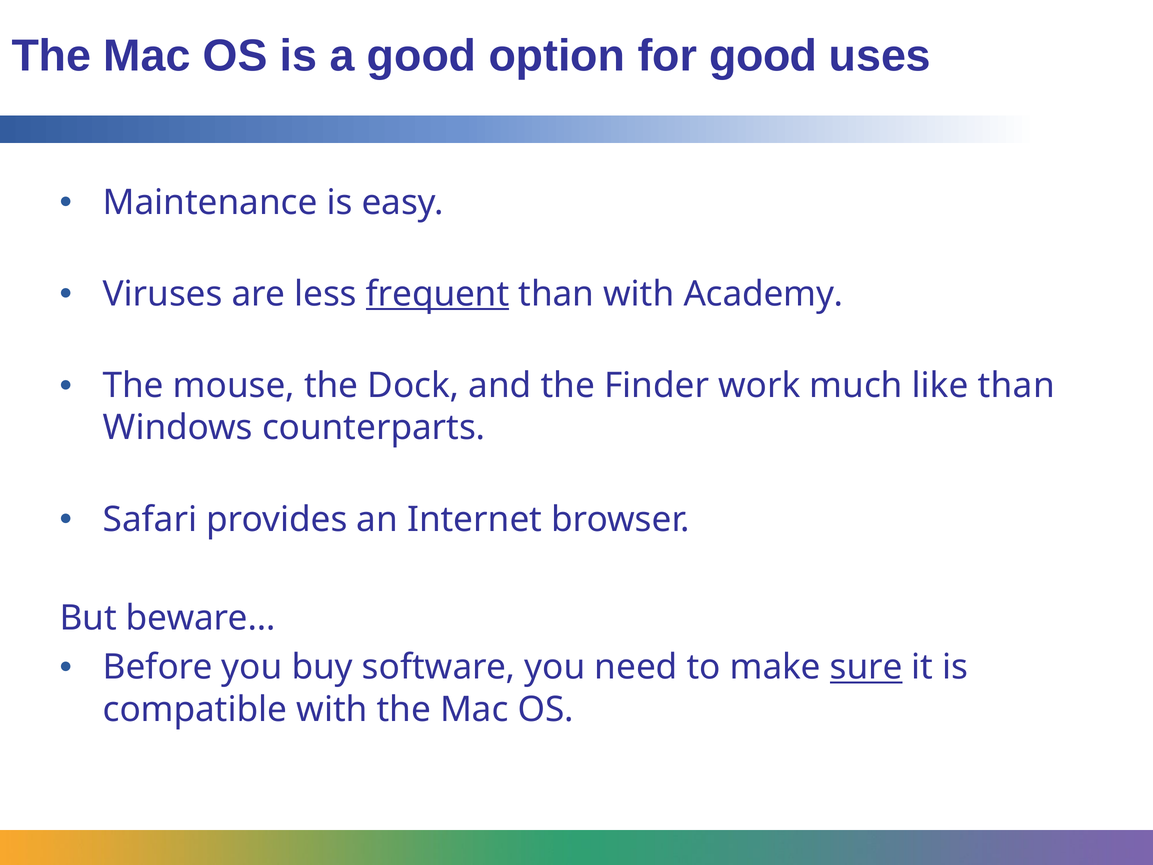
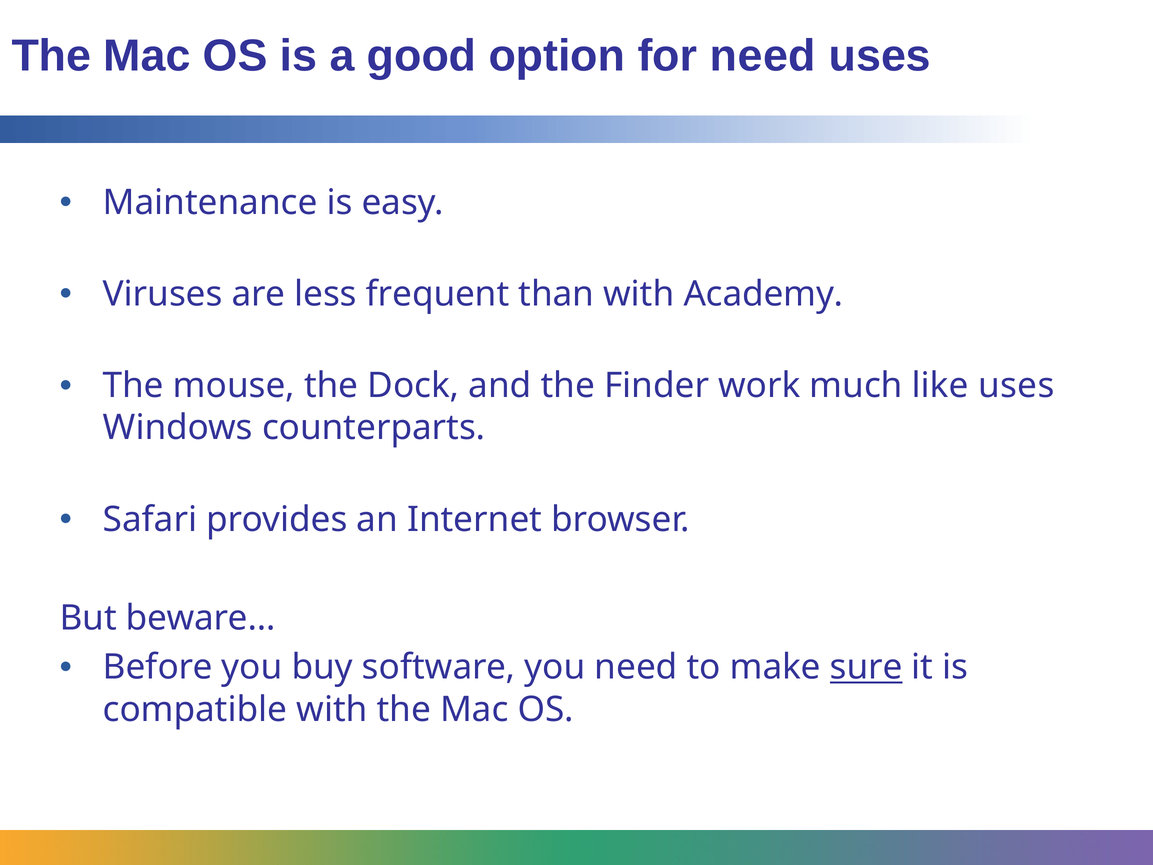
for good: good -> need
frequent underline: present -> none
like than: than -> uses
